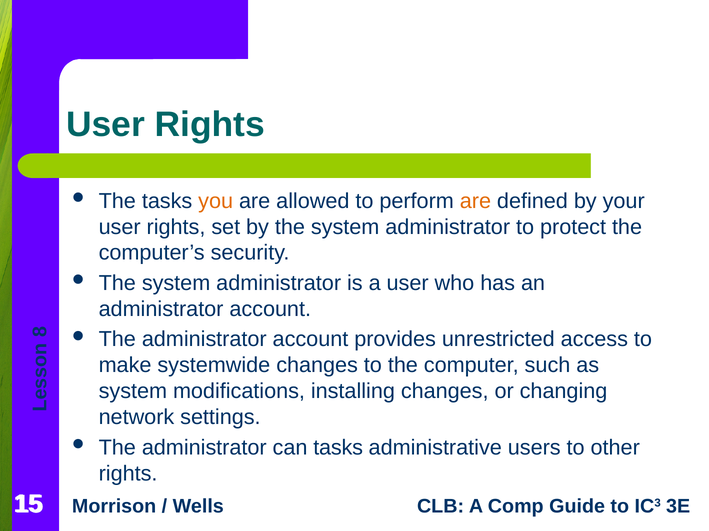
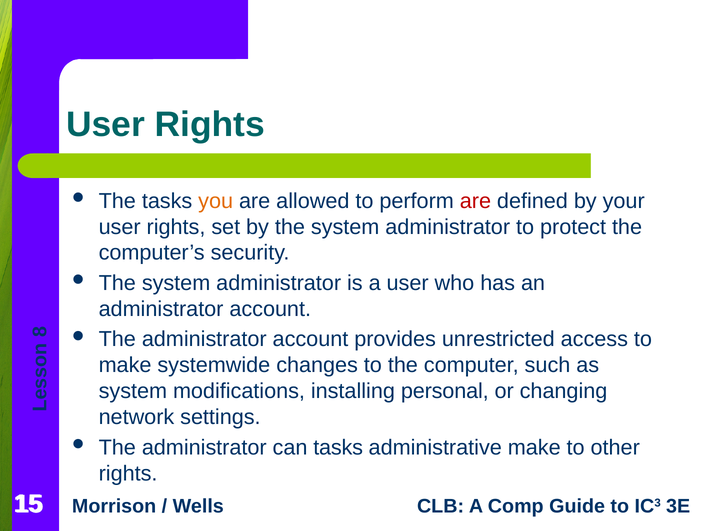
are at (475, 201) colour: orange -> red
installing changes: changes -> personal
administrative users: users -> make
